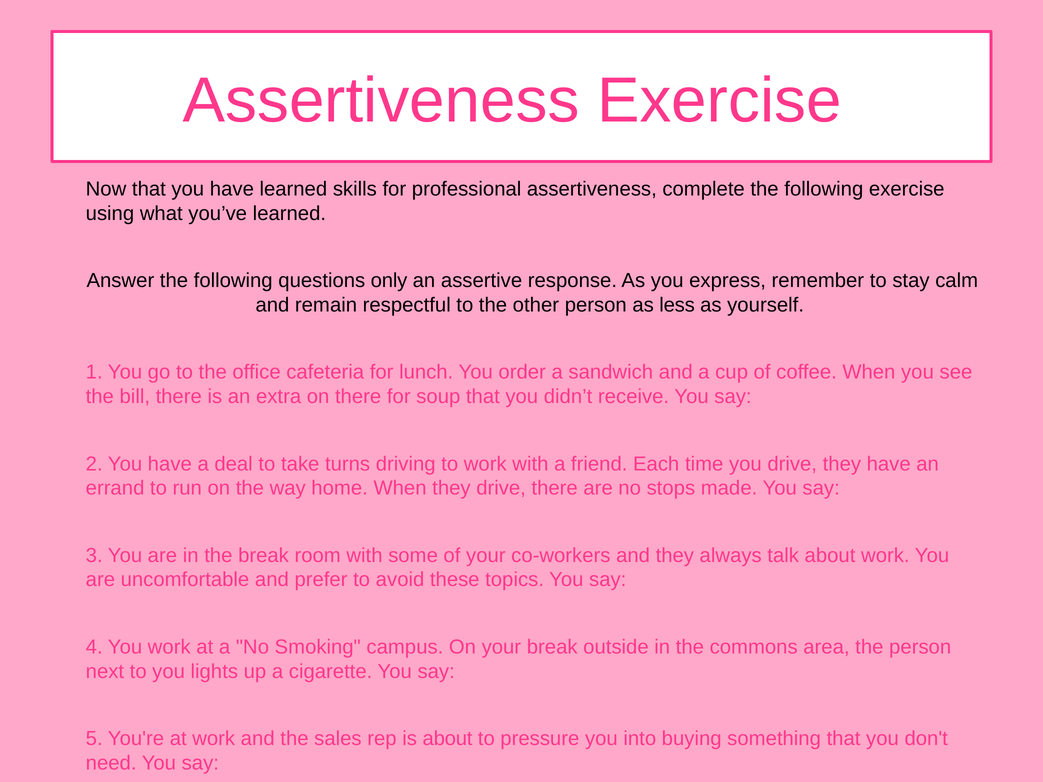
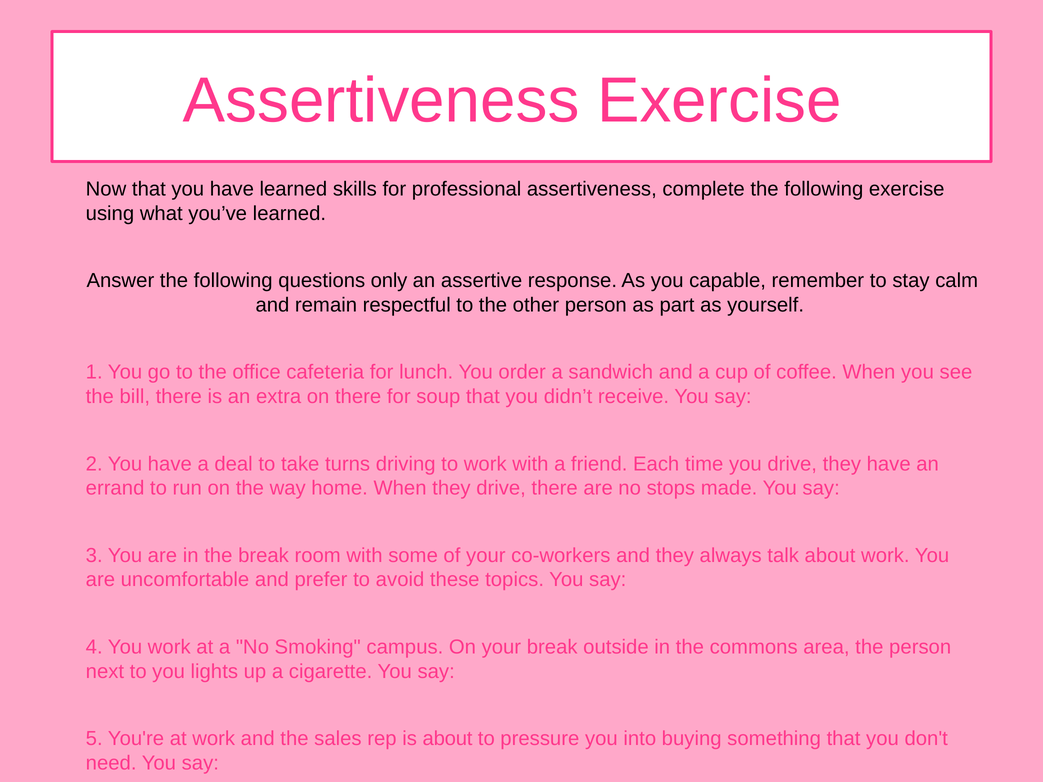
express: express -> capable
less: less -> part
